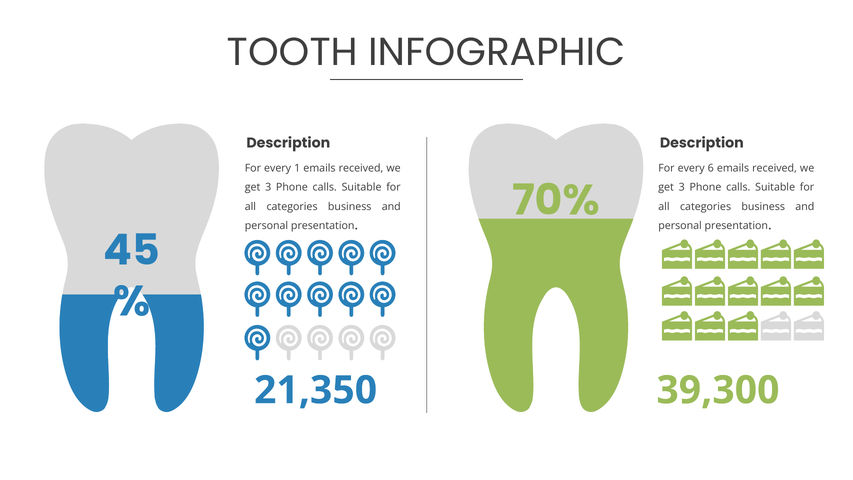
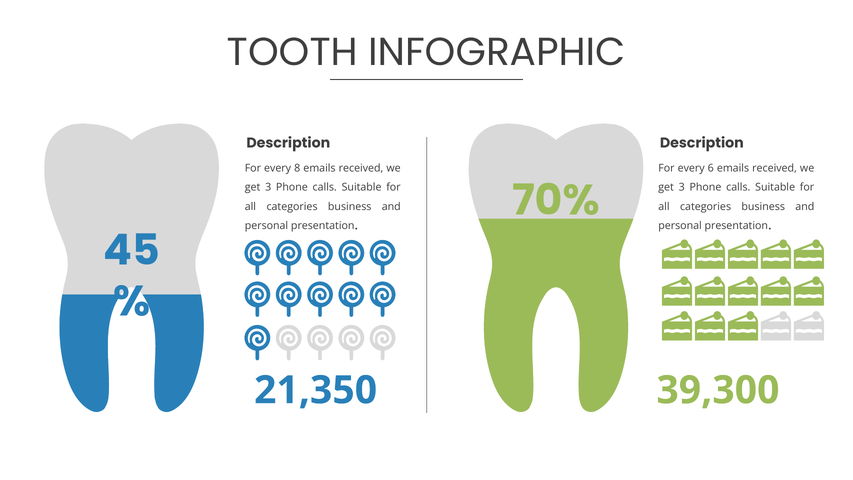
1: 1 -> 8
